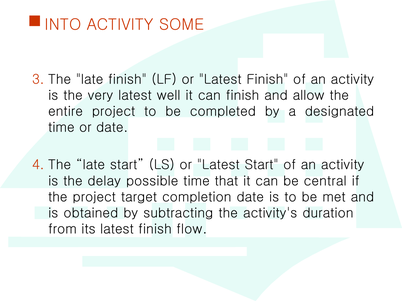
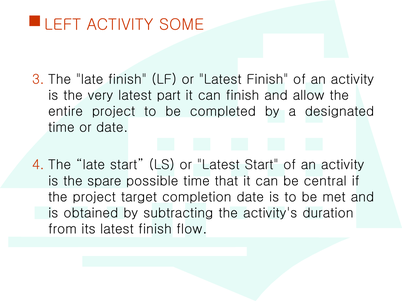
INTO: INTO -> LEFT
well: well -> part
delay: delay -> spare
